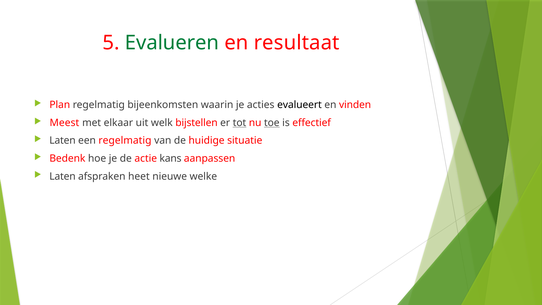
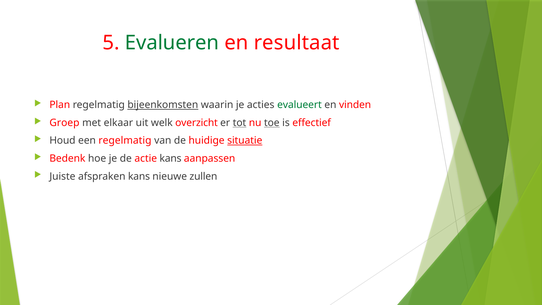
bijeenkomsten underline: none -> present
evalueert colour: black -> green
Meest: Meest -> Groep
bijstellen: bijstellen -> overzicht
Laten at (62, 141): Laten -> Houd
situatie underline: none -> present
Laten at (62, 176): Laten -> Juiste
afspraken heet: heet -> kans
welke: welke -> zullen
